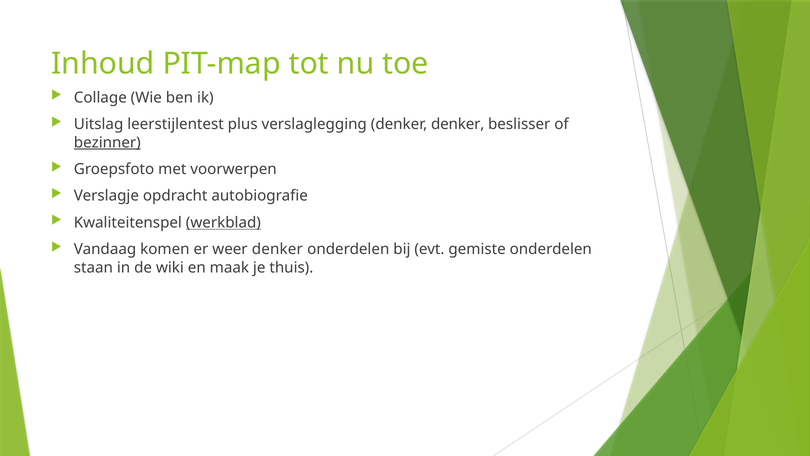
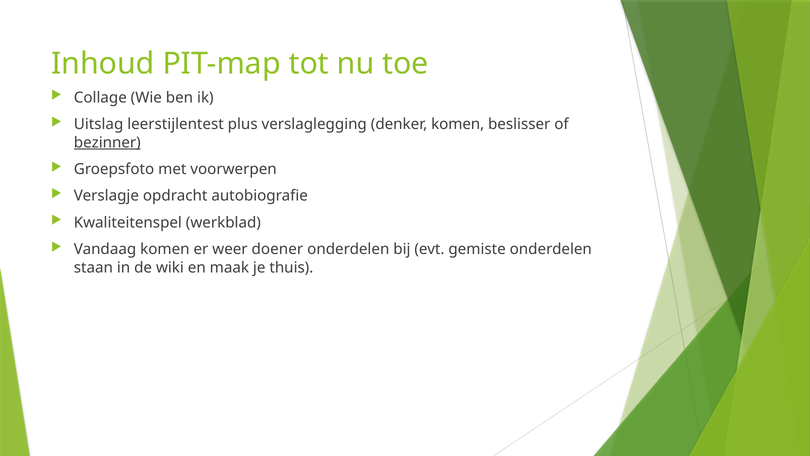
denker denker: denker -> komen
werkblad underline: present -> none
weer denker: denker -> doener
